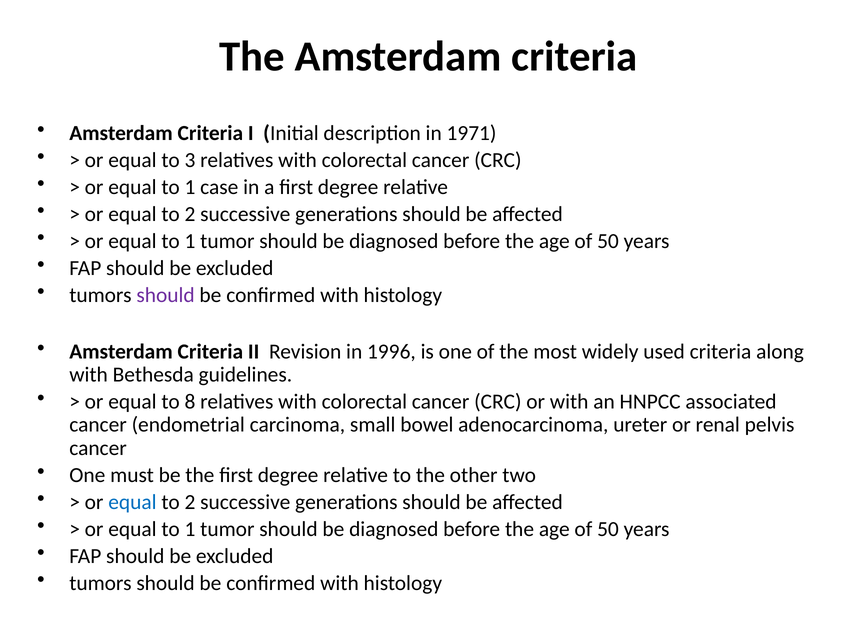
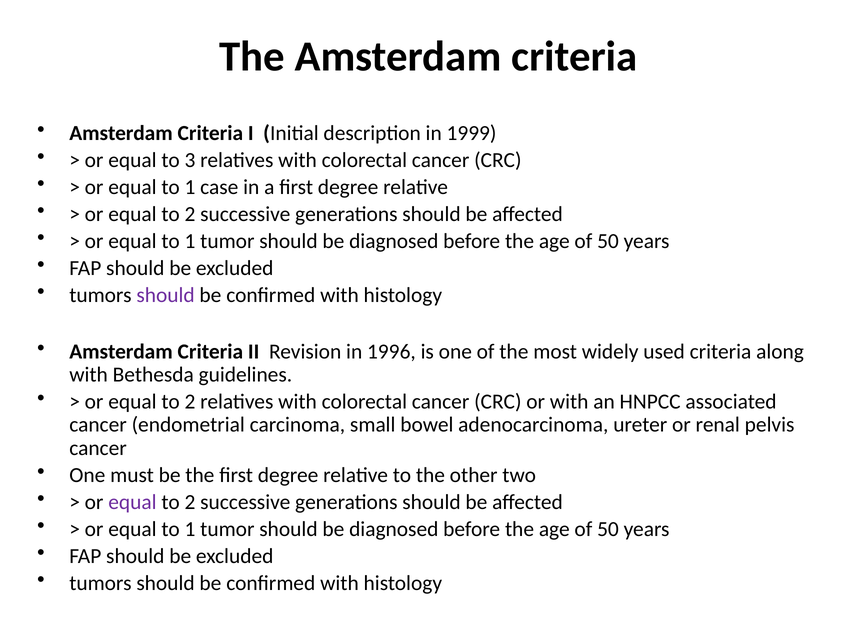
1971: 1971 -> 1999
8 at (190, 402): 8 -> 2
equal at (132, 502) colour: blue -> purple
